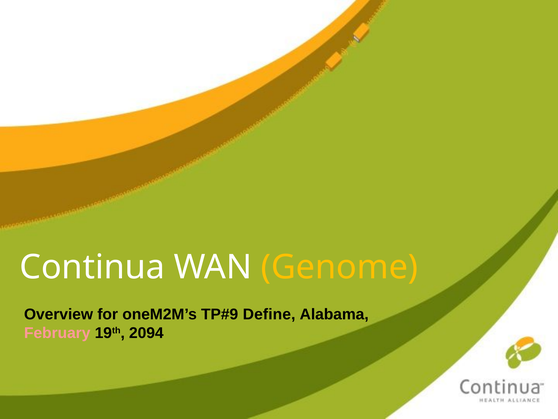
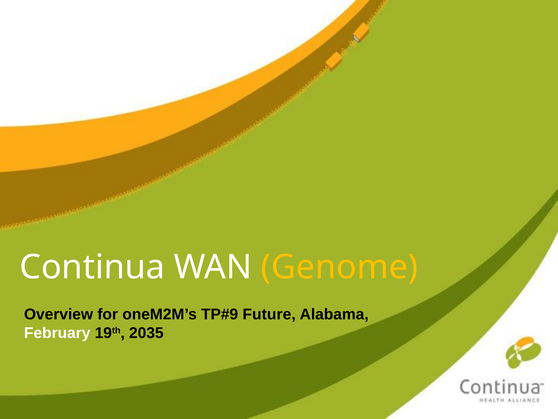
Define: Define -> Future
February colour: pink -> white
2094: 2094 -> 2035
